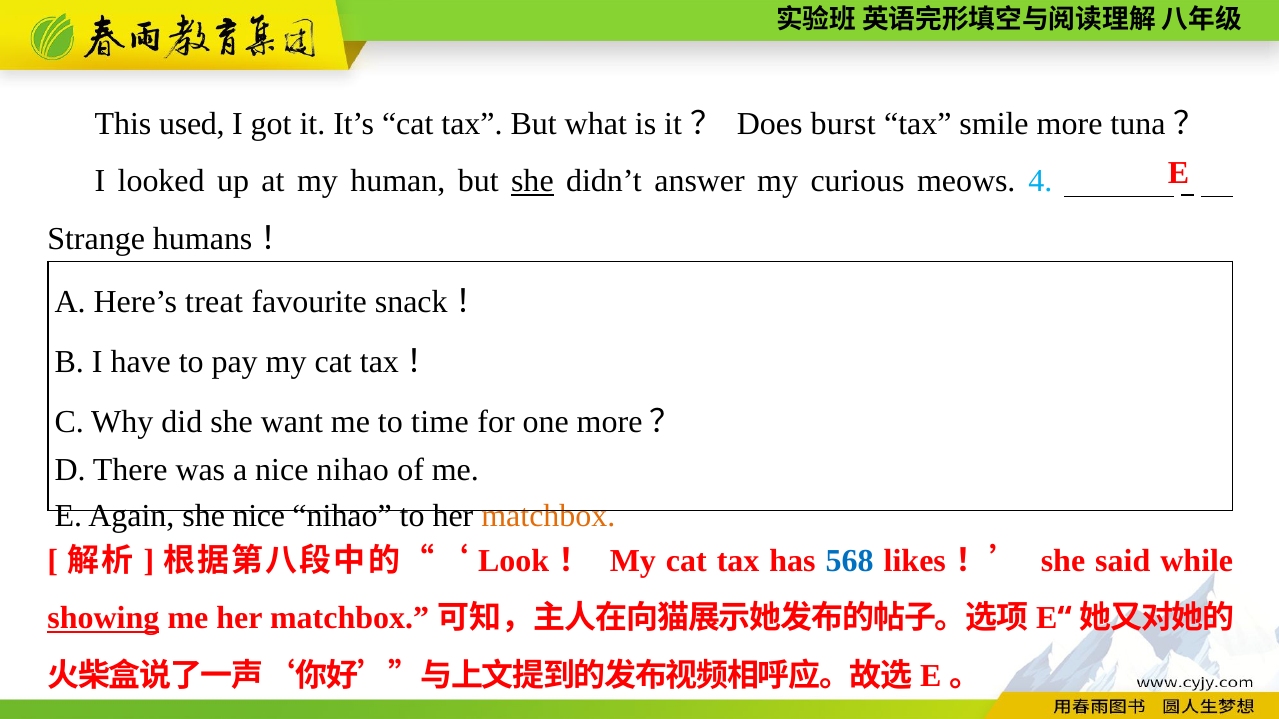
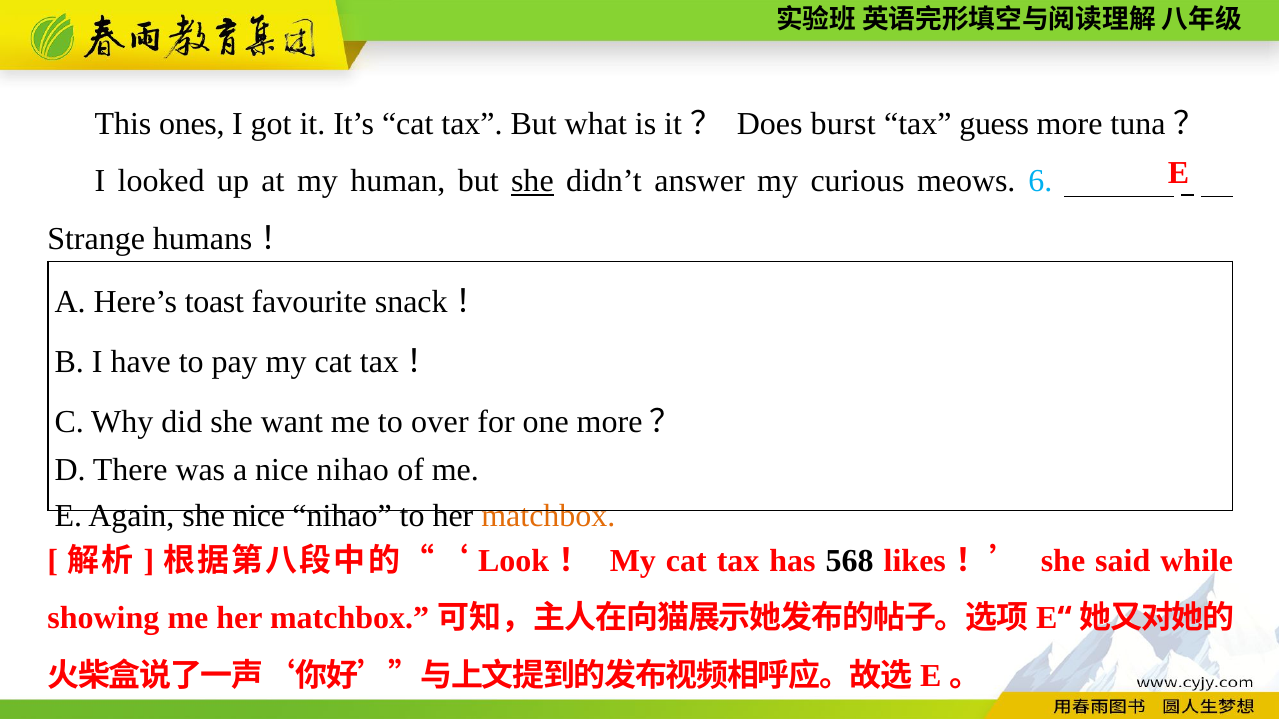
used: used -> ones
smile: smile -> guess
4: 4 -> 6
treat: treat -> toast
time: time -> over
568 colour: blue -> black
showing underline: present -> none
